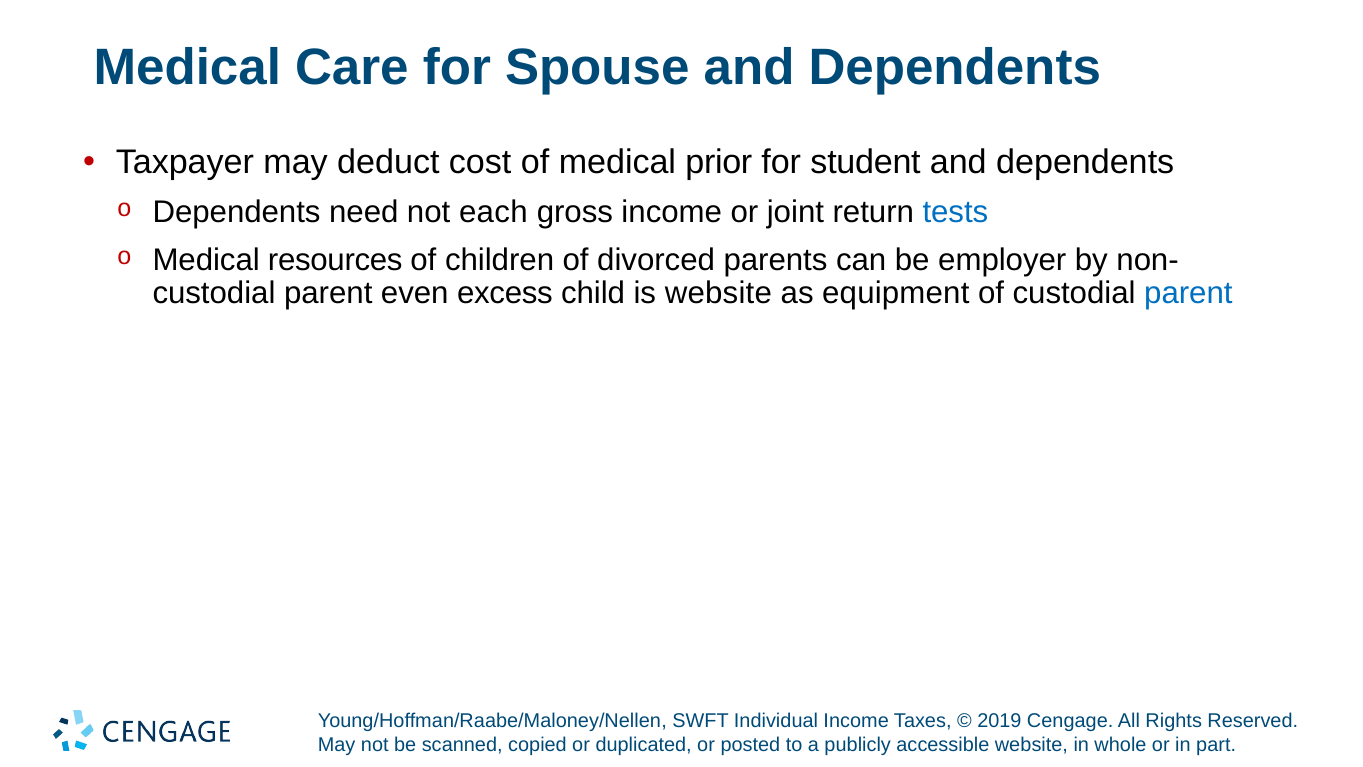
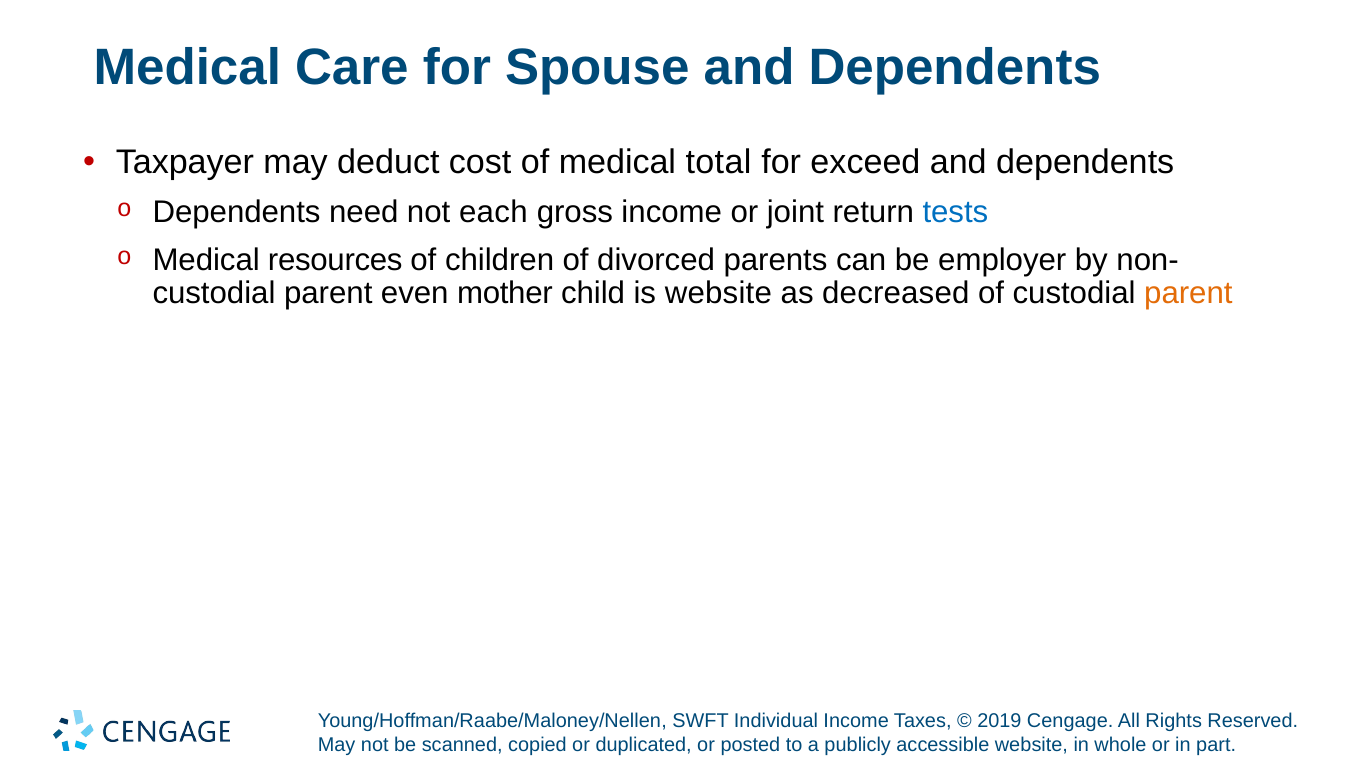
prior: prior -> total
student: student -> exceed
excess: excess -> mother
equipment: equipment -> decreased
parent at (1188, 293) colour: blue -> orange
